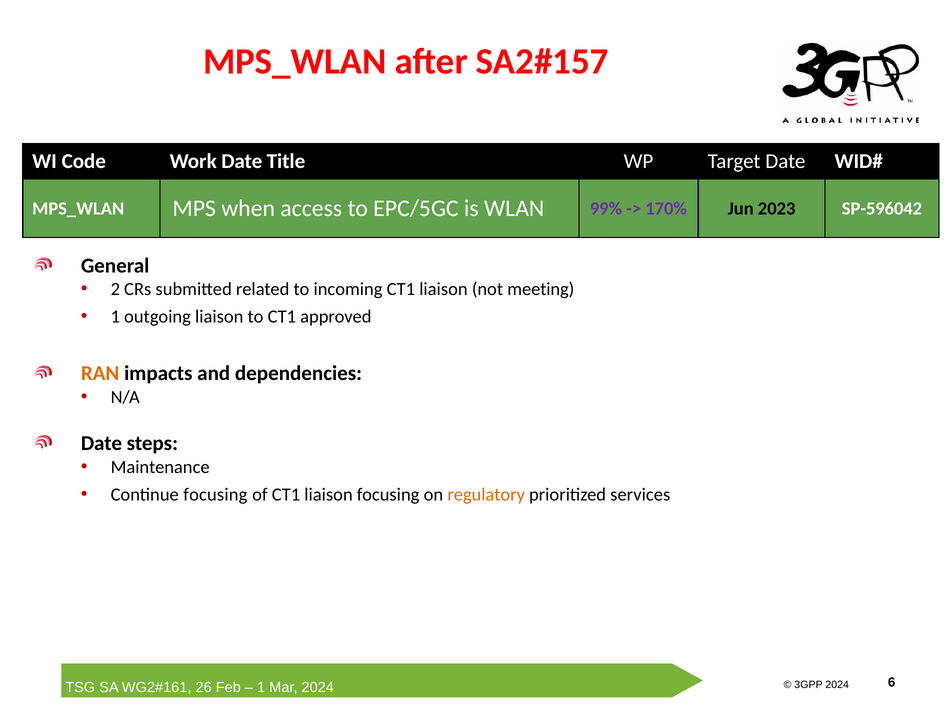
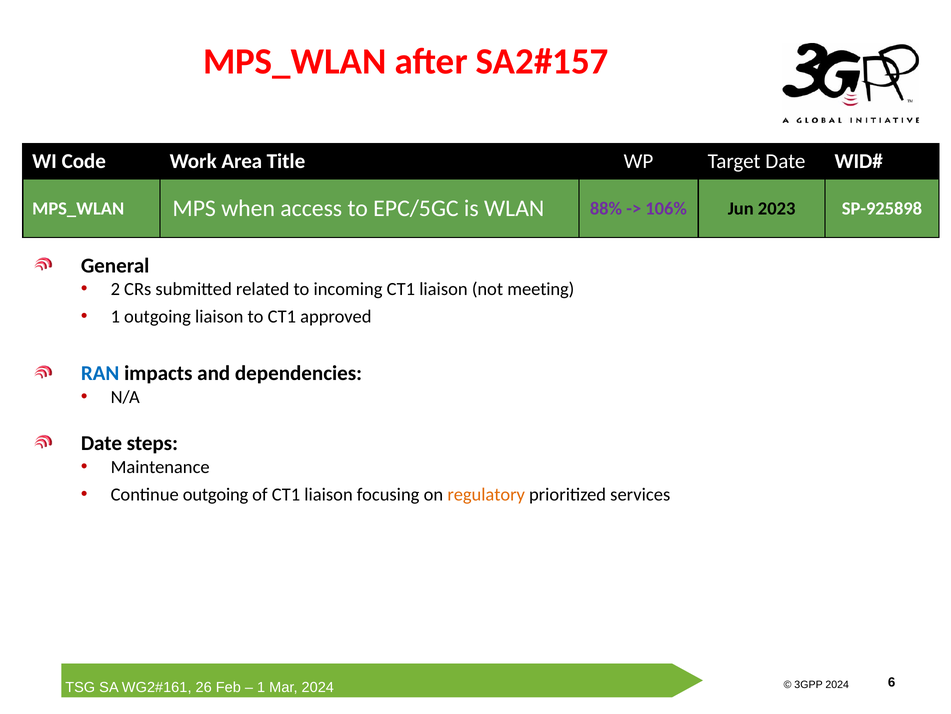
Work Date: Date -> Area
99%: 99% -> 88%
170%: 170% -> 106%
SP-596042: SP-596042 -> SP-925898
RAN colour: orange -> blue
Continue focusing: focusing -> outgoing
